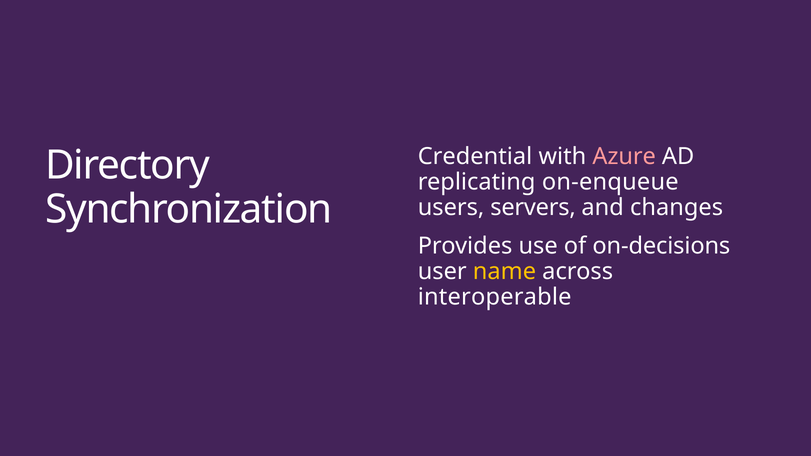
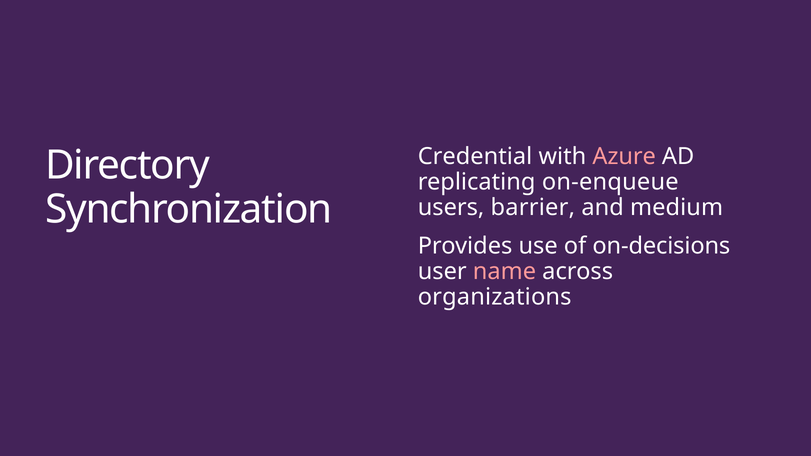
servers: servers -> barrier
changes: changes -> medium
name colour: yellow -> pink
interoperable: interoperable -> organizations
